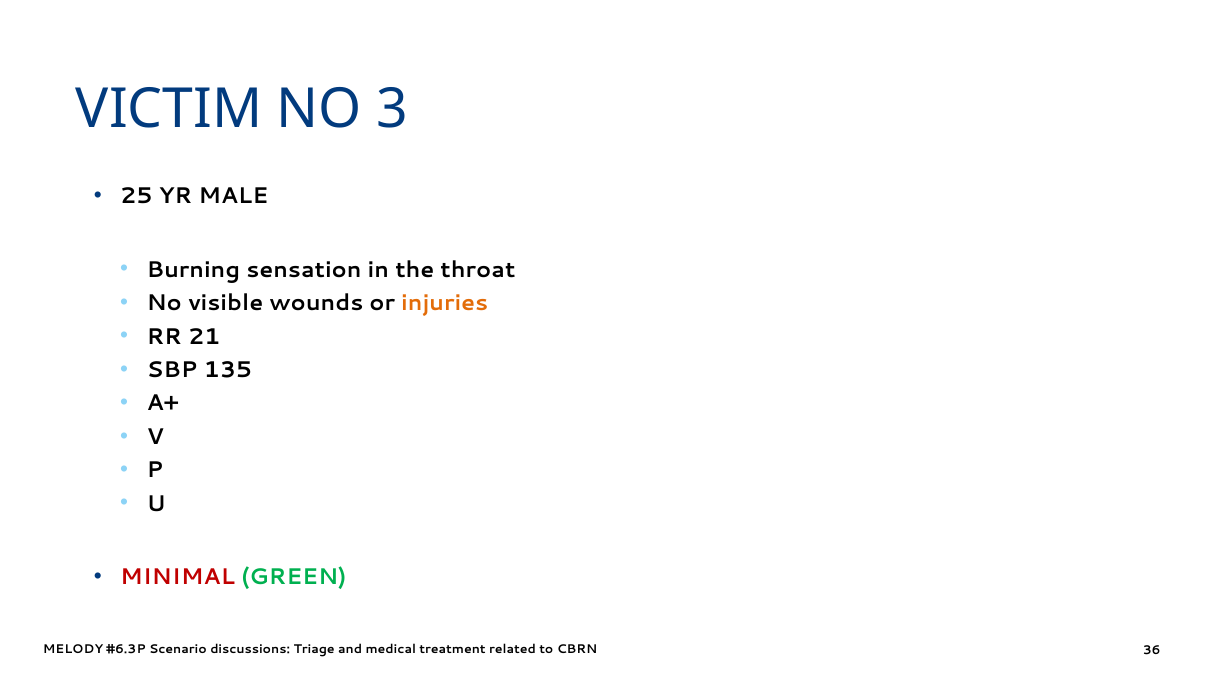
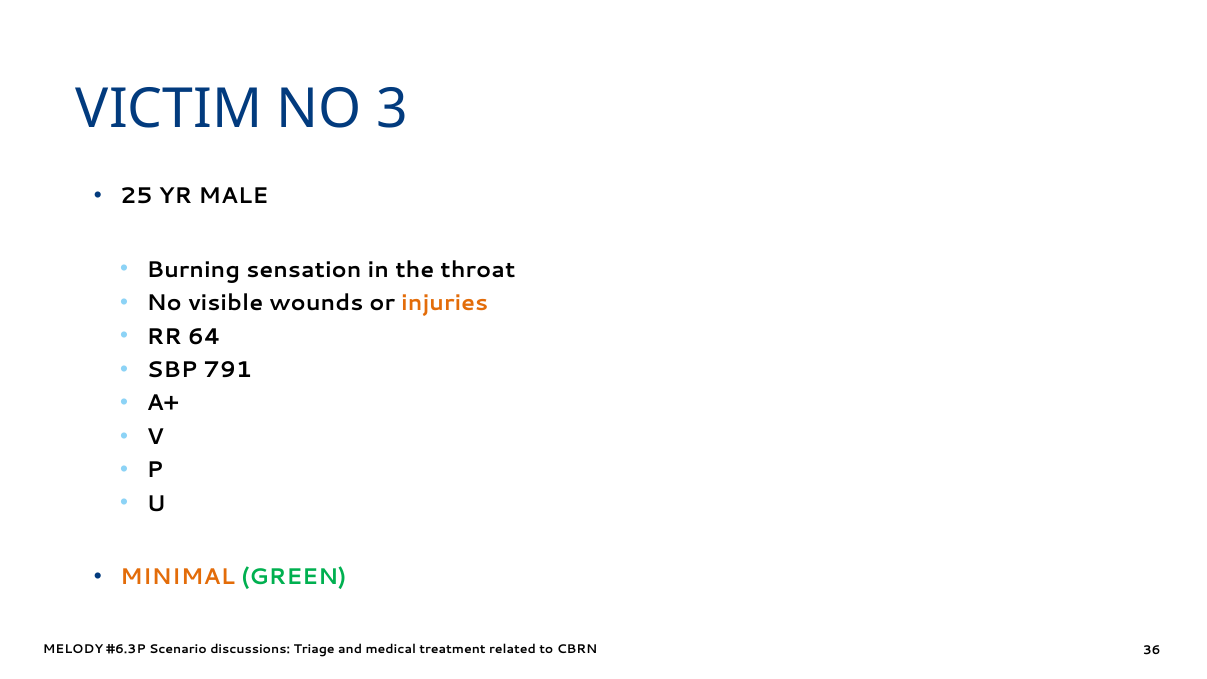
21: 21 -> 64
135: 135 -> 791
MINIMAL colour: red -> orange
